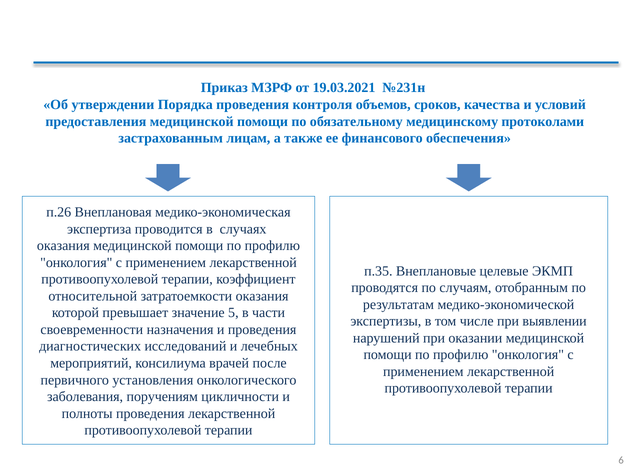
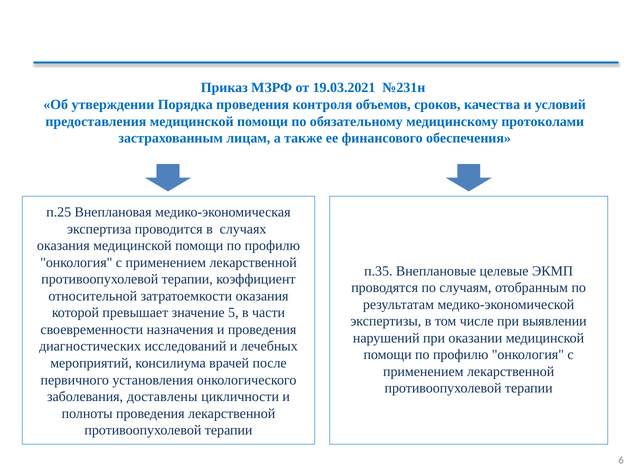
п.26: п.26 -> п.25
поручениям: поручениям -> доставлены
